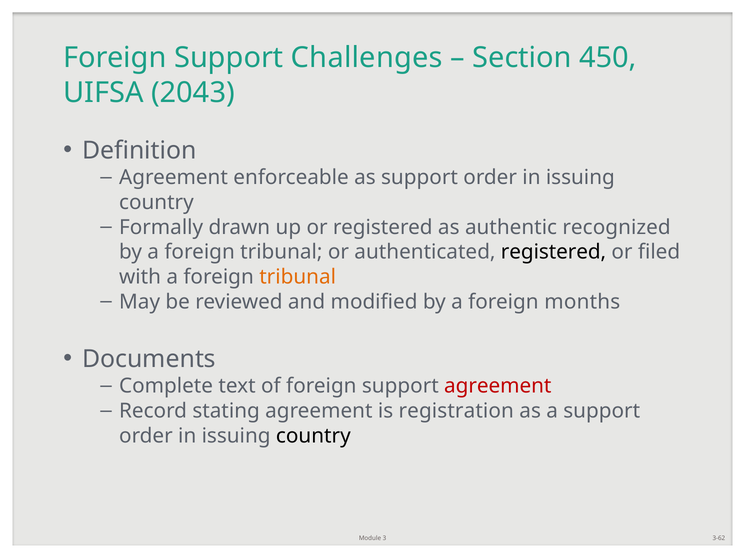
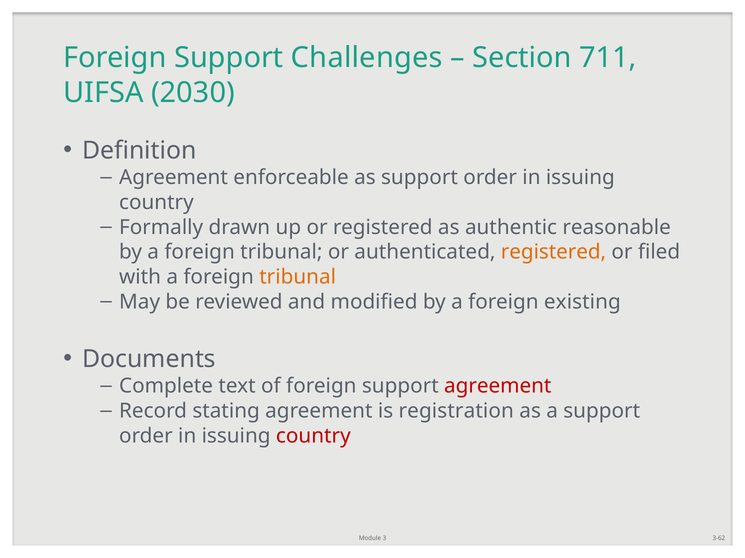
450: 450 -> 711
2043: 2043 -> 2030
recognized: recognized -> reasonable
registered at (553, 252) colour: black -> orange
months: months -> existing
country at (313, 436) colour: black -> red
